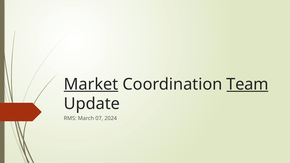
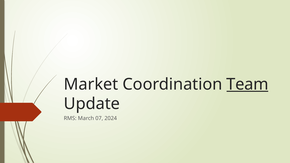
Market underline: present -> none
